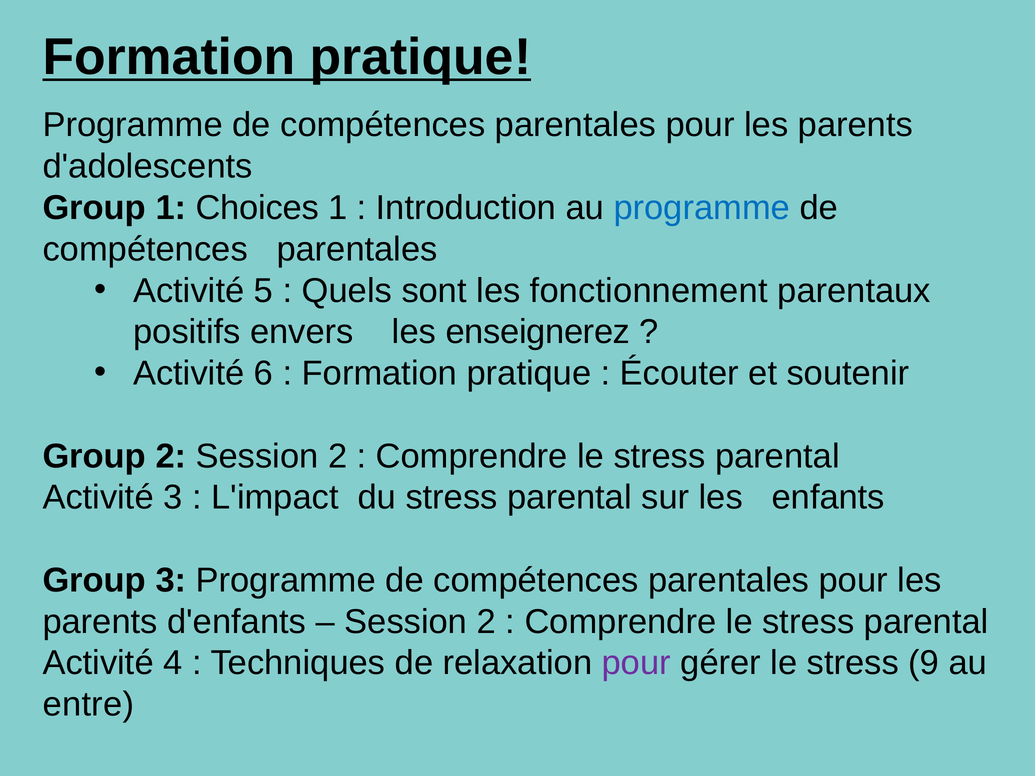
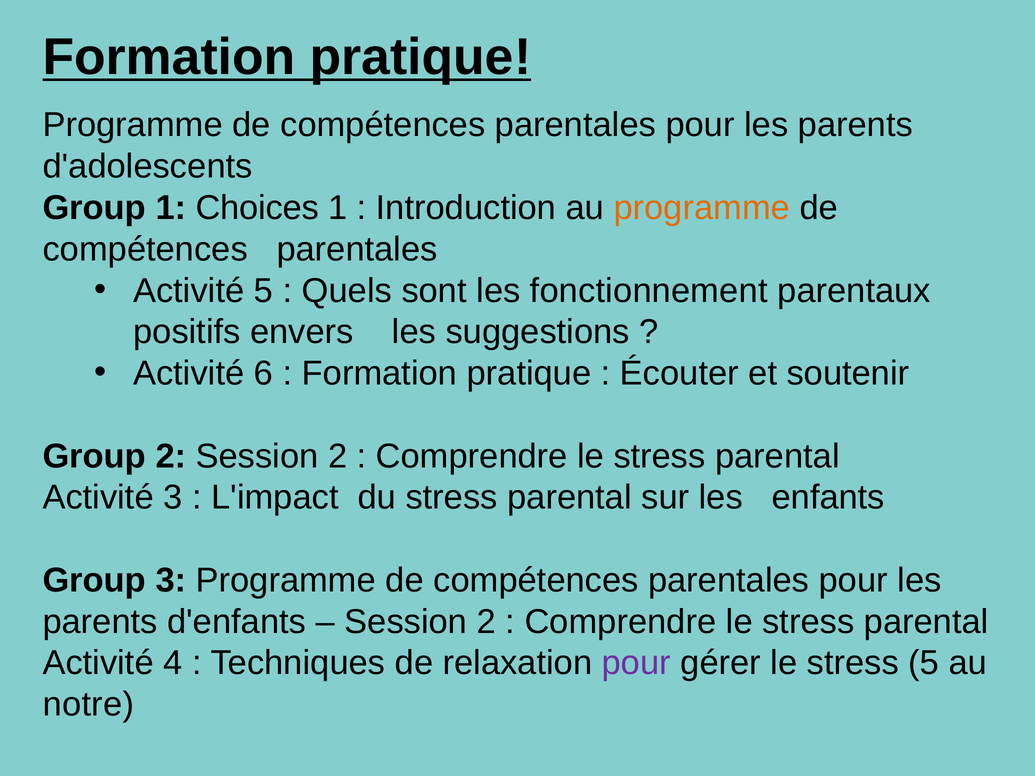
programme at (702, 208) colour: blue -> orange
enseignerez: enseignerez -> suggestions
stress 9: 9 -> 5
entre: entre -> notre
